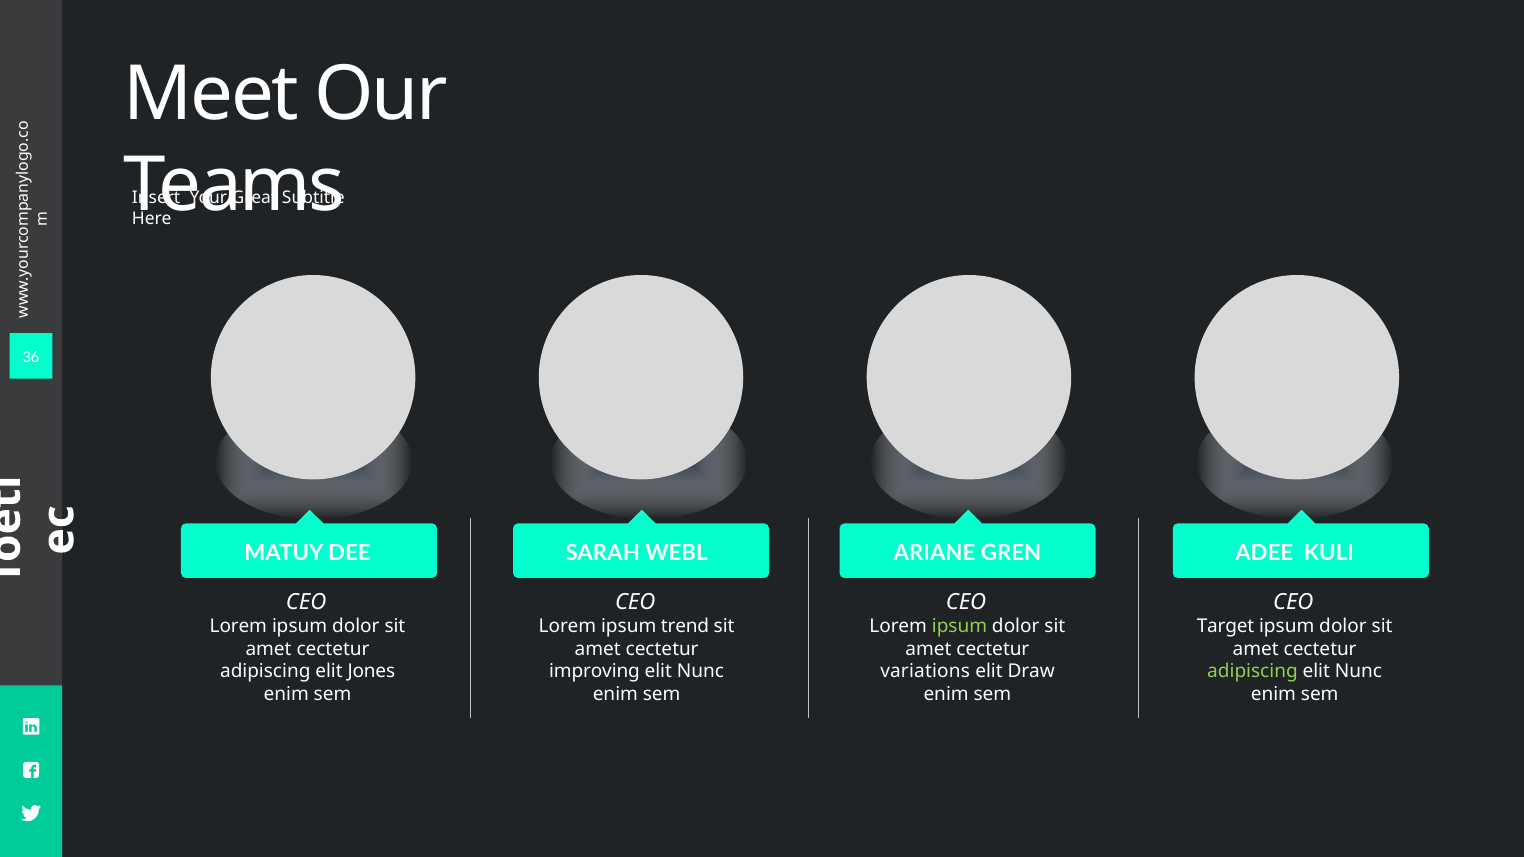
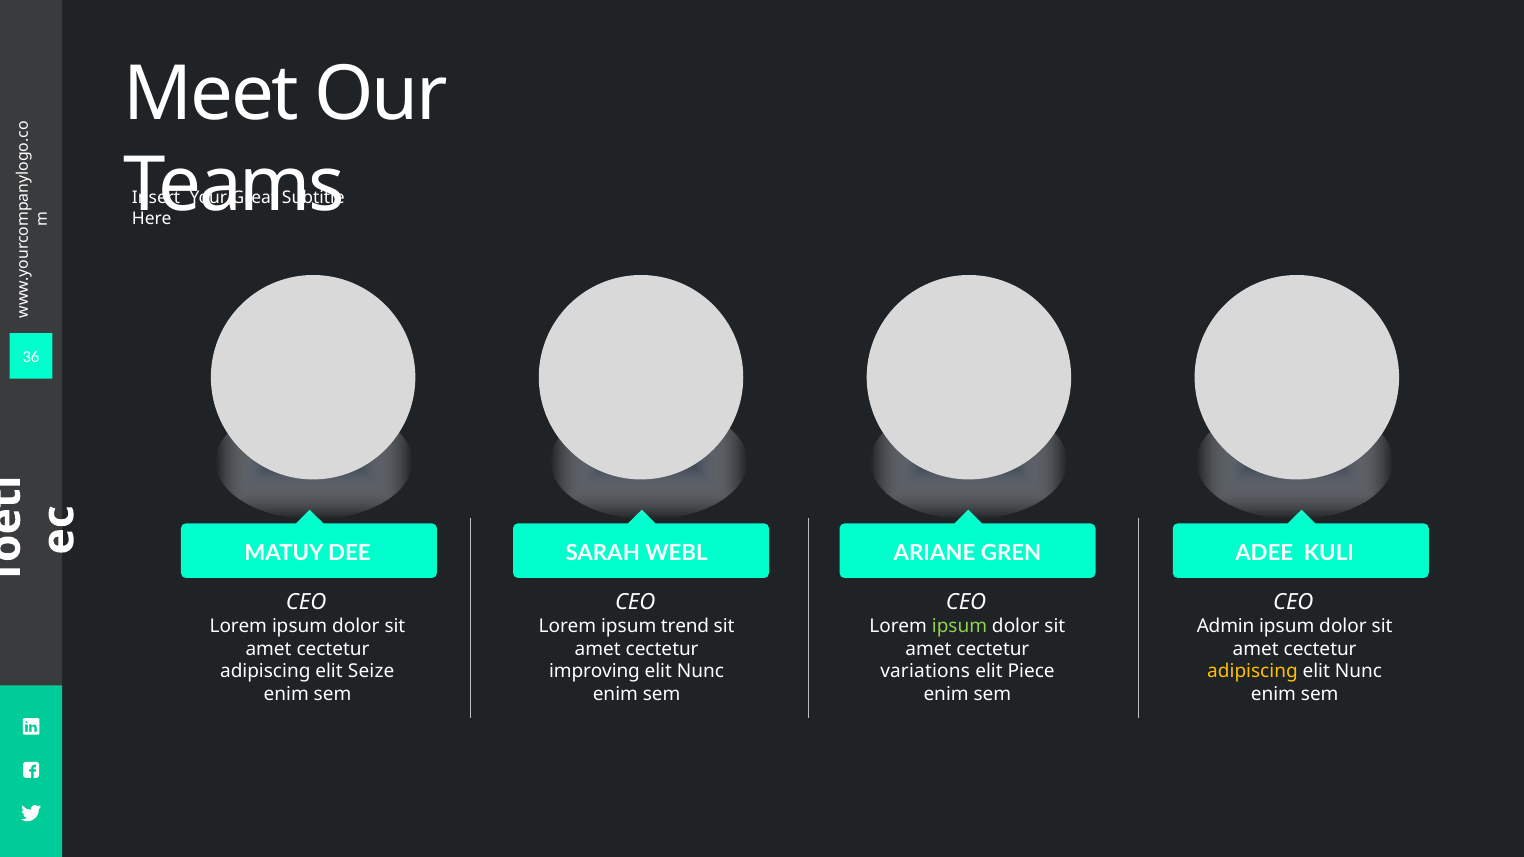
Target: Target -> Admin
Jones: Jones -> Seize
Draw: Draw -> Piece
adipiscing at (1252, 672) colour: light green -> yellow
